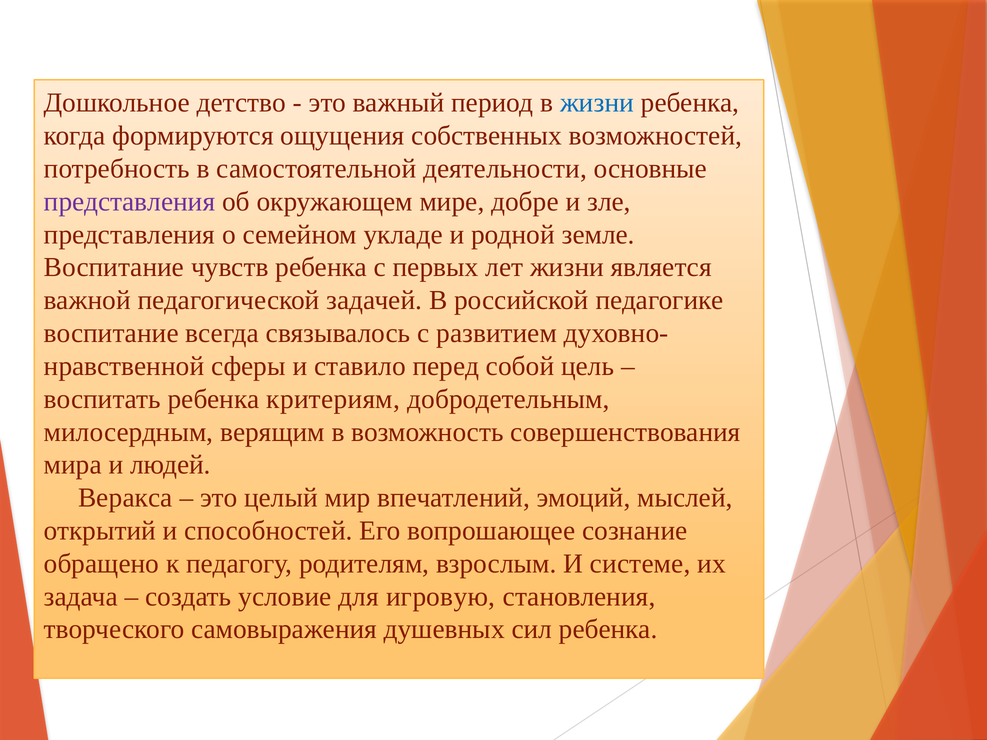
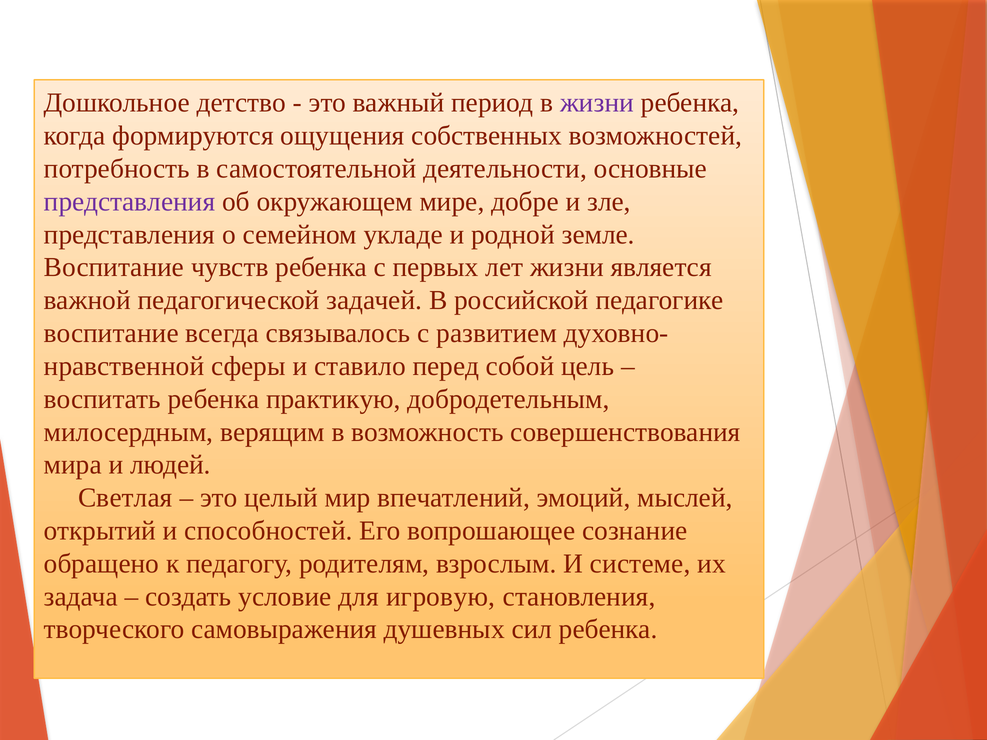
жизни at (597, 103) colour: blue -> purple
критериям: критериям -> практикую
Веракса: Веракса -> Светлая
